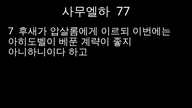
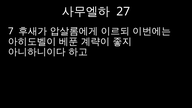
77: 77 -> 27
